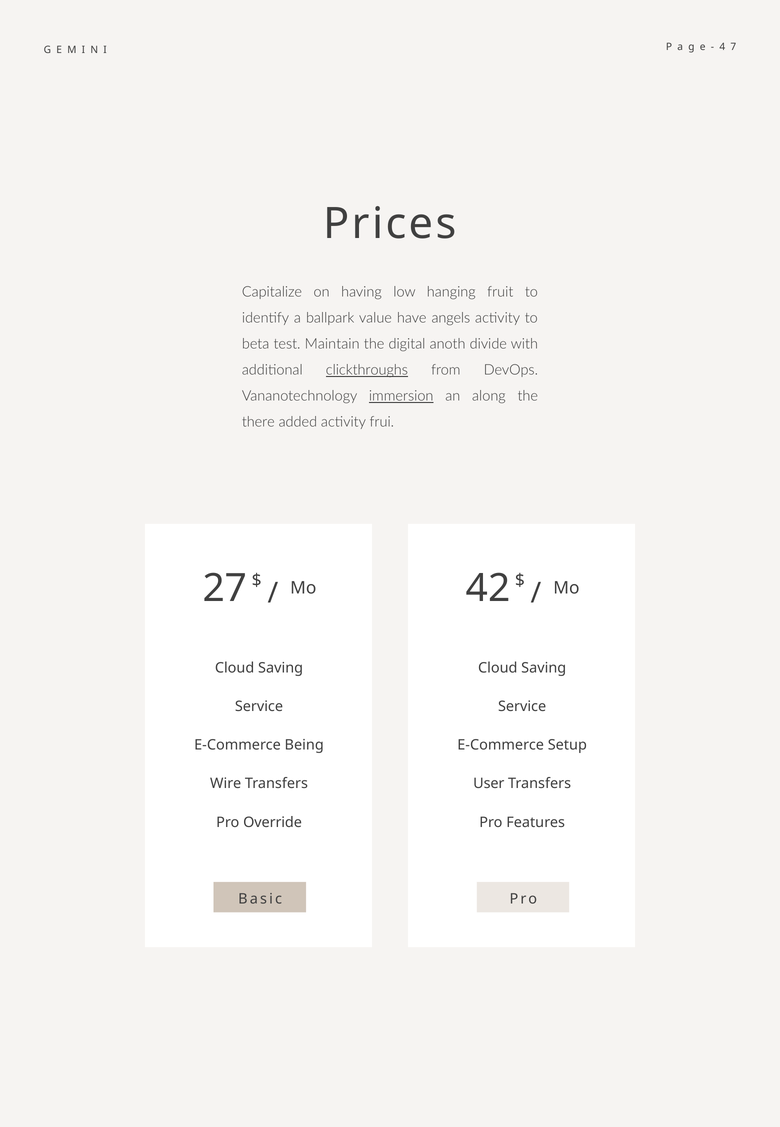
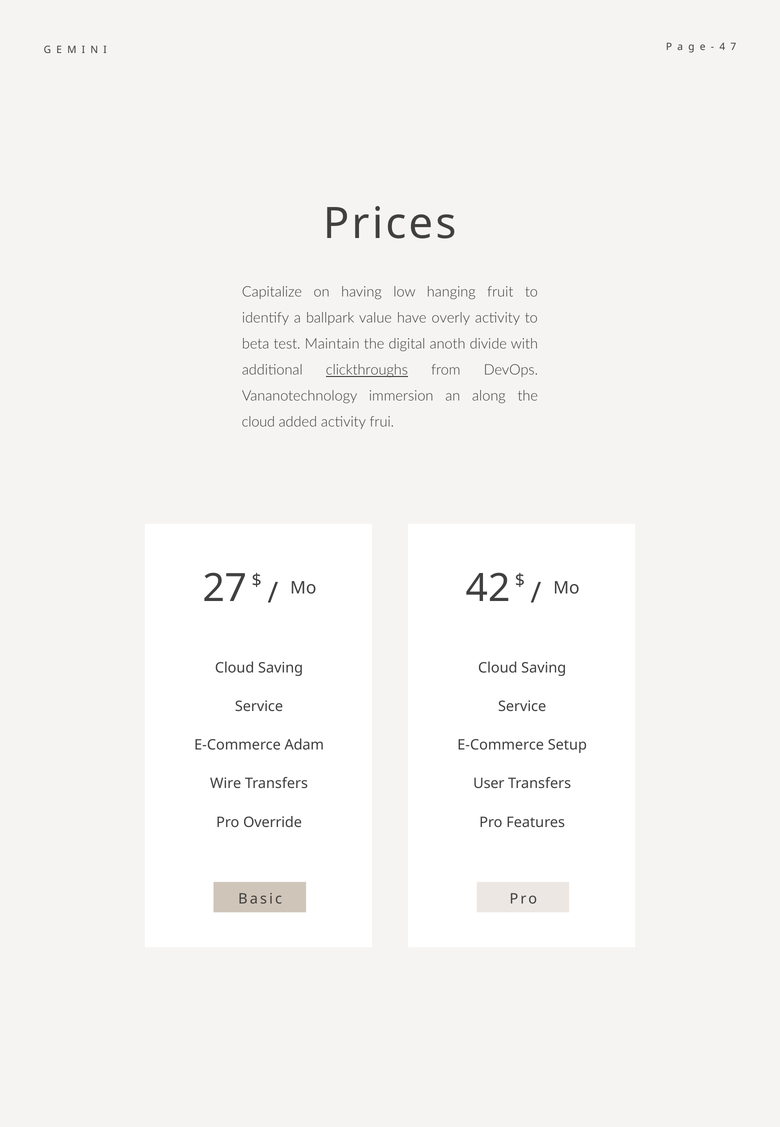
angels: angels -> overly
immersion underline: present -> none
there at (258, 422): there -> cloud
Being: Being -> Adam
